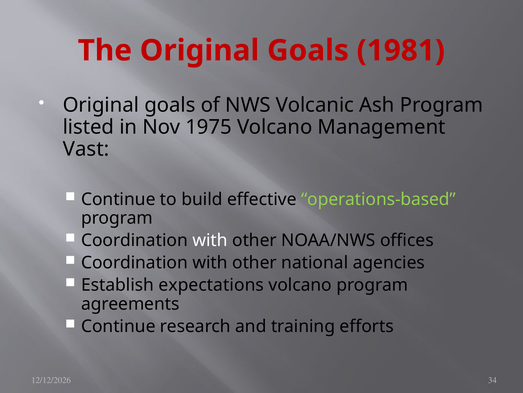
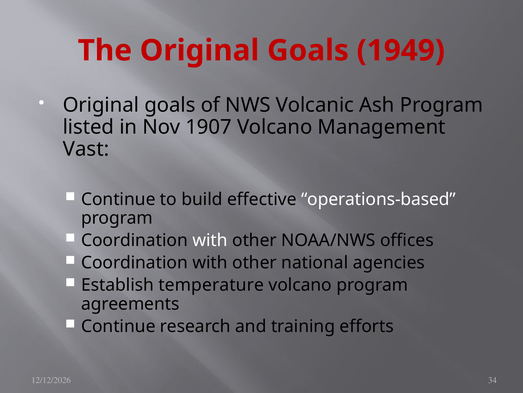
1981: 1981 -> 1949
1975: 1975 -> 1907
operations-based colour: light green -> white
expectations: expectations -> temperature
